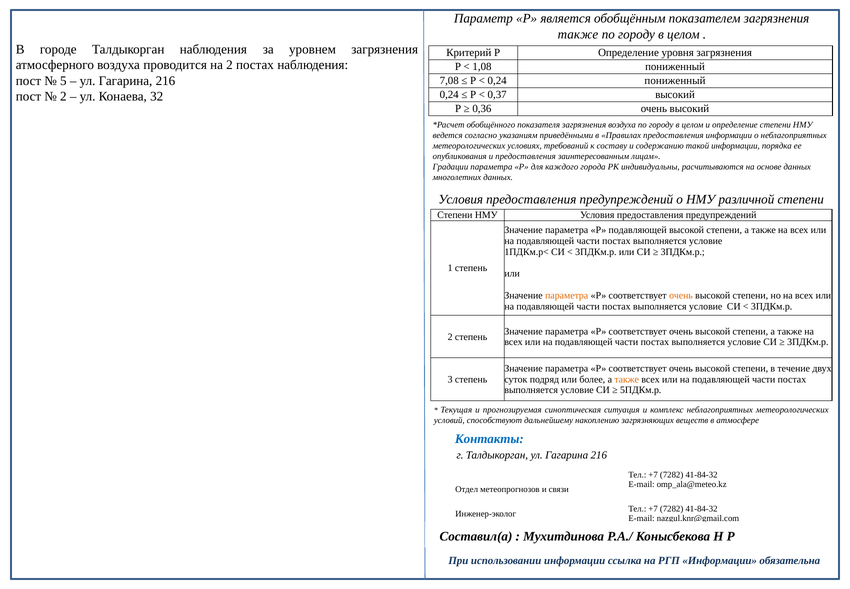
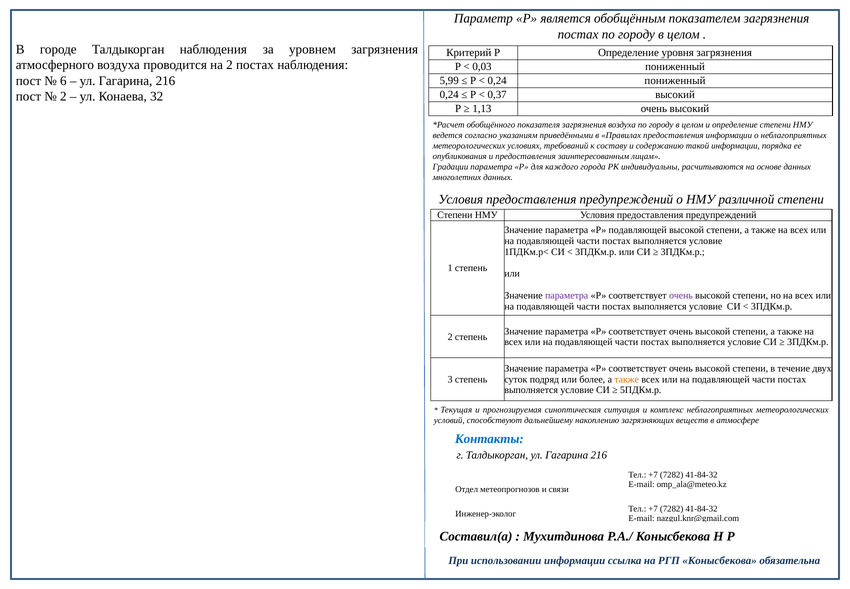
также at (578, 34): также -> постах
1,08: 1,08 -> 0,03
5: 5 -> 6
7,08: 7,08 -> 5,99
0,36: 0,36 -> 1,13
параметра at (567, 295) colour: orange -> purple
очень at (681, 295) colour: orange -> purple
РГП Информации: Информации -> Конысбекова
